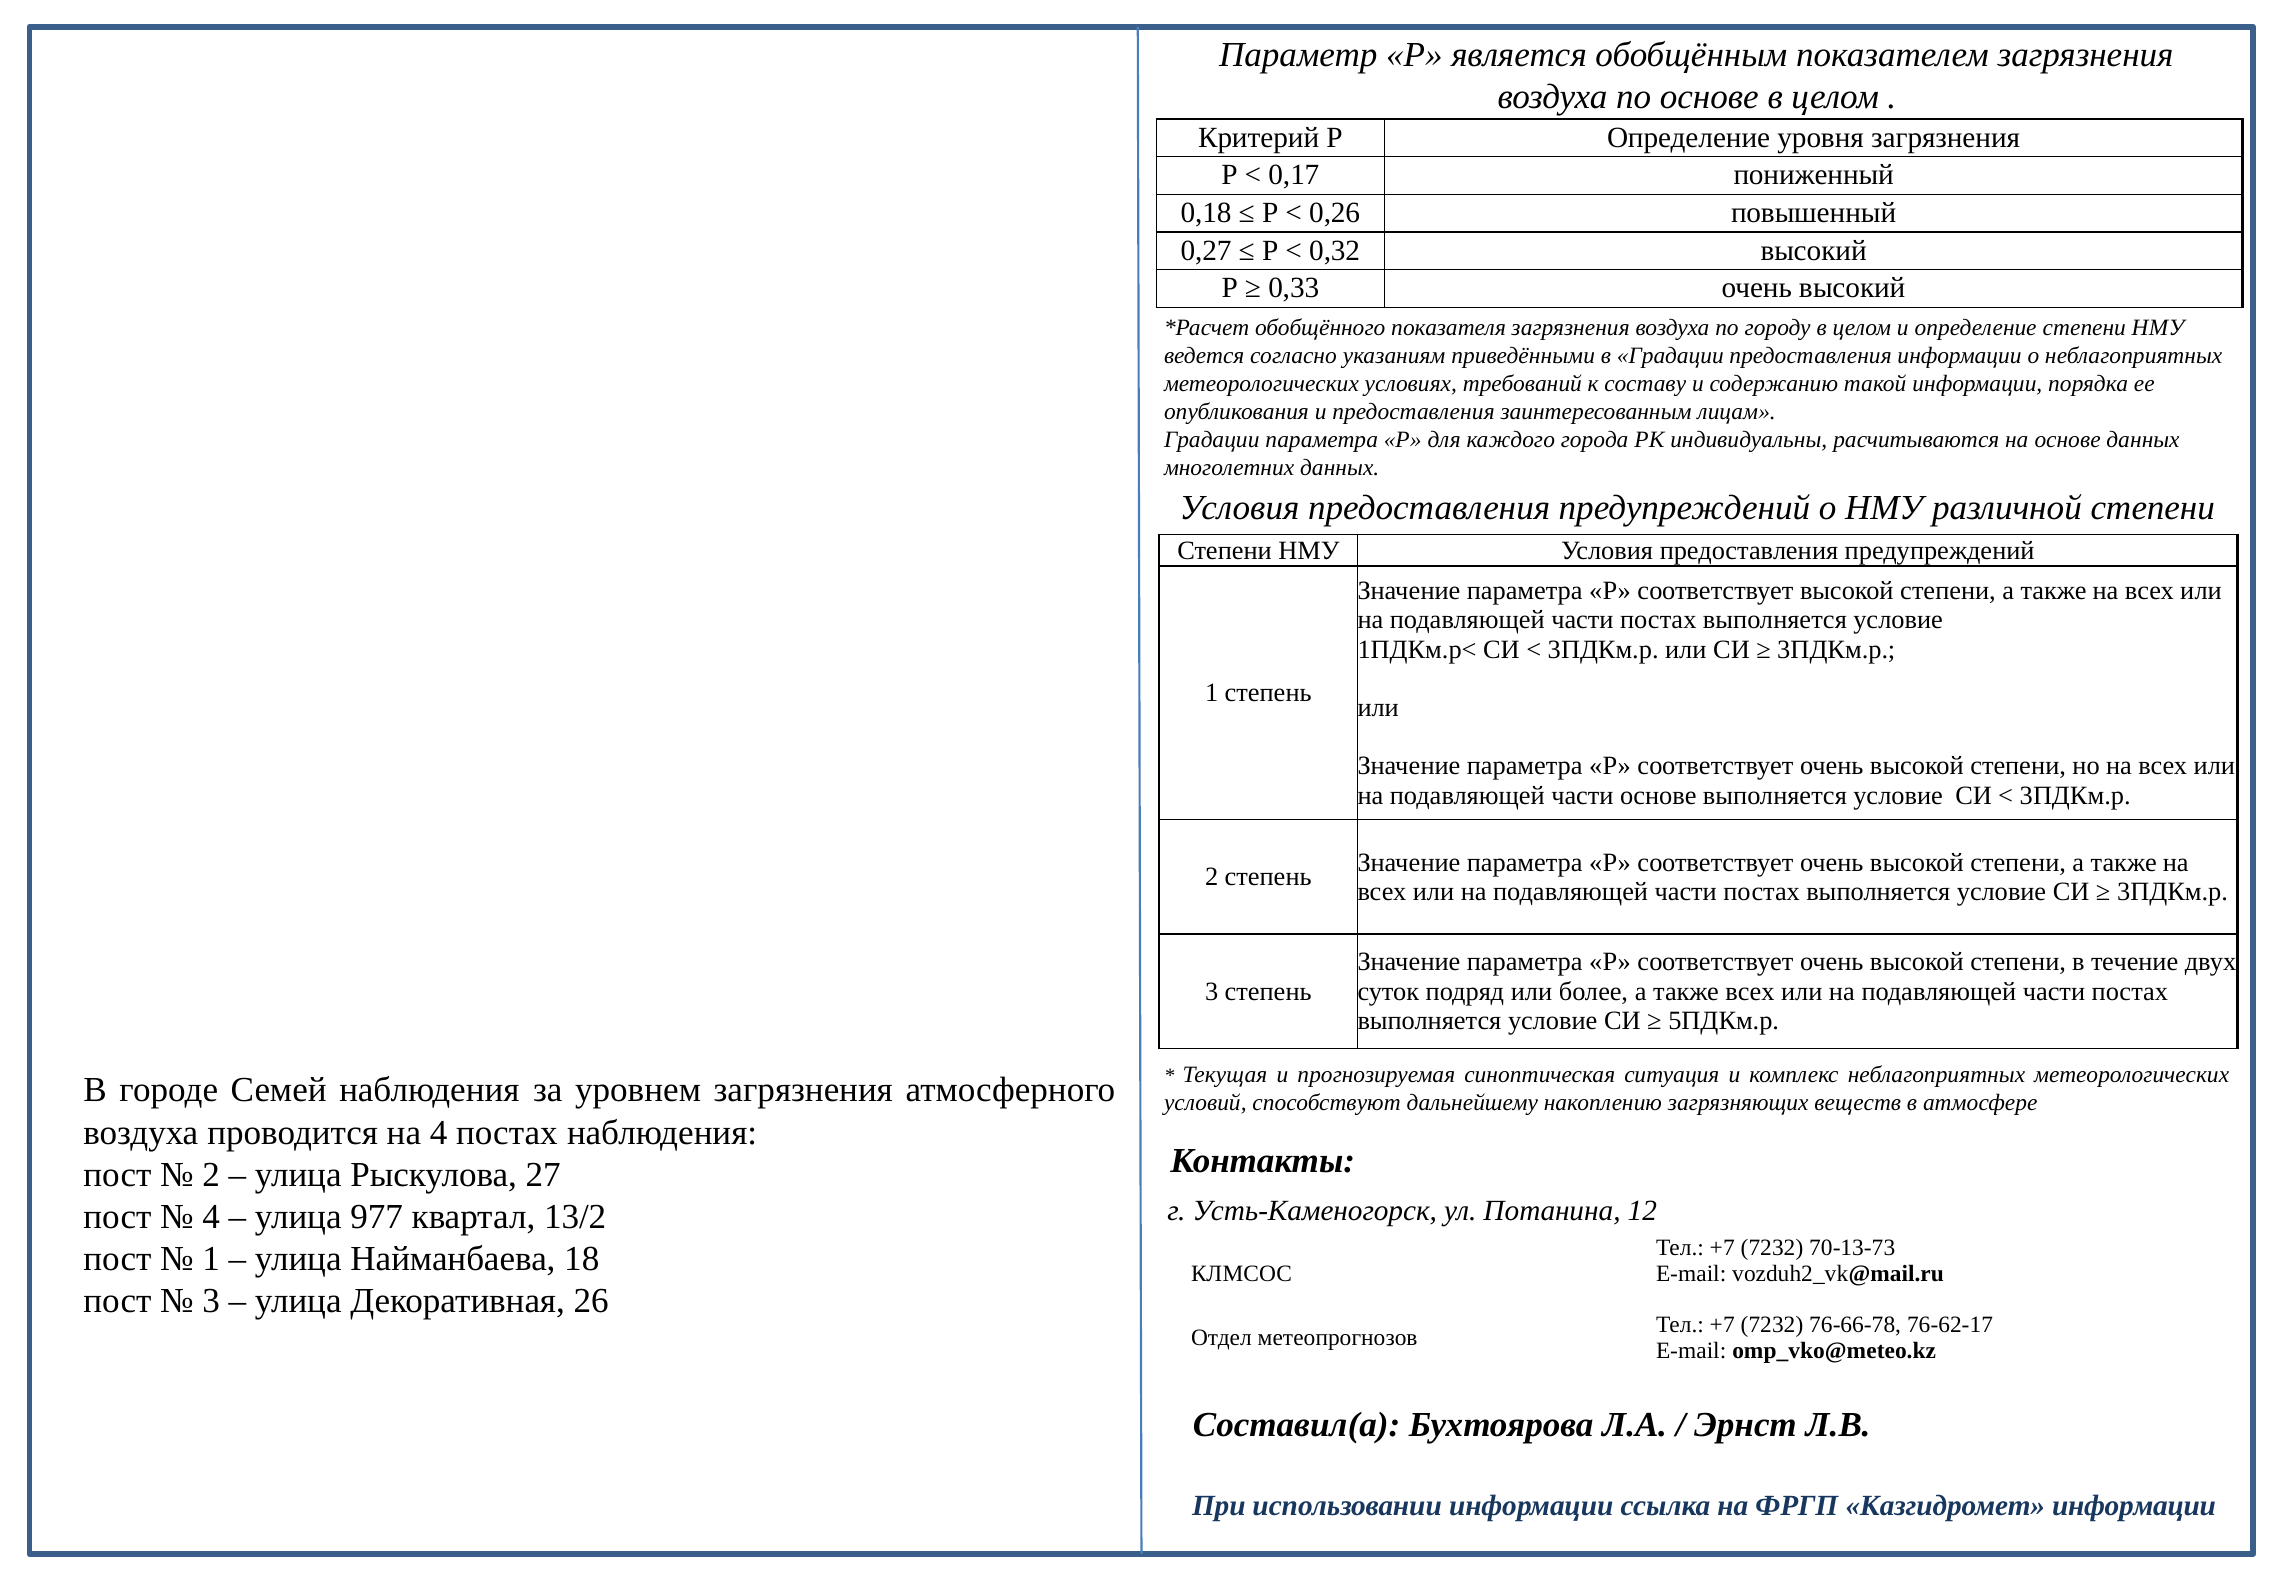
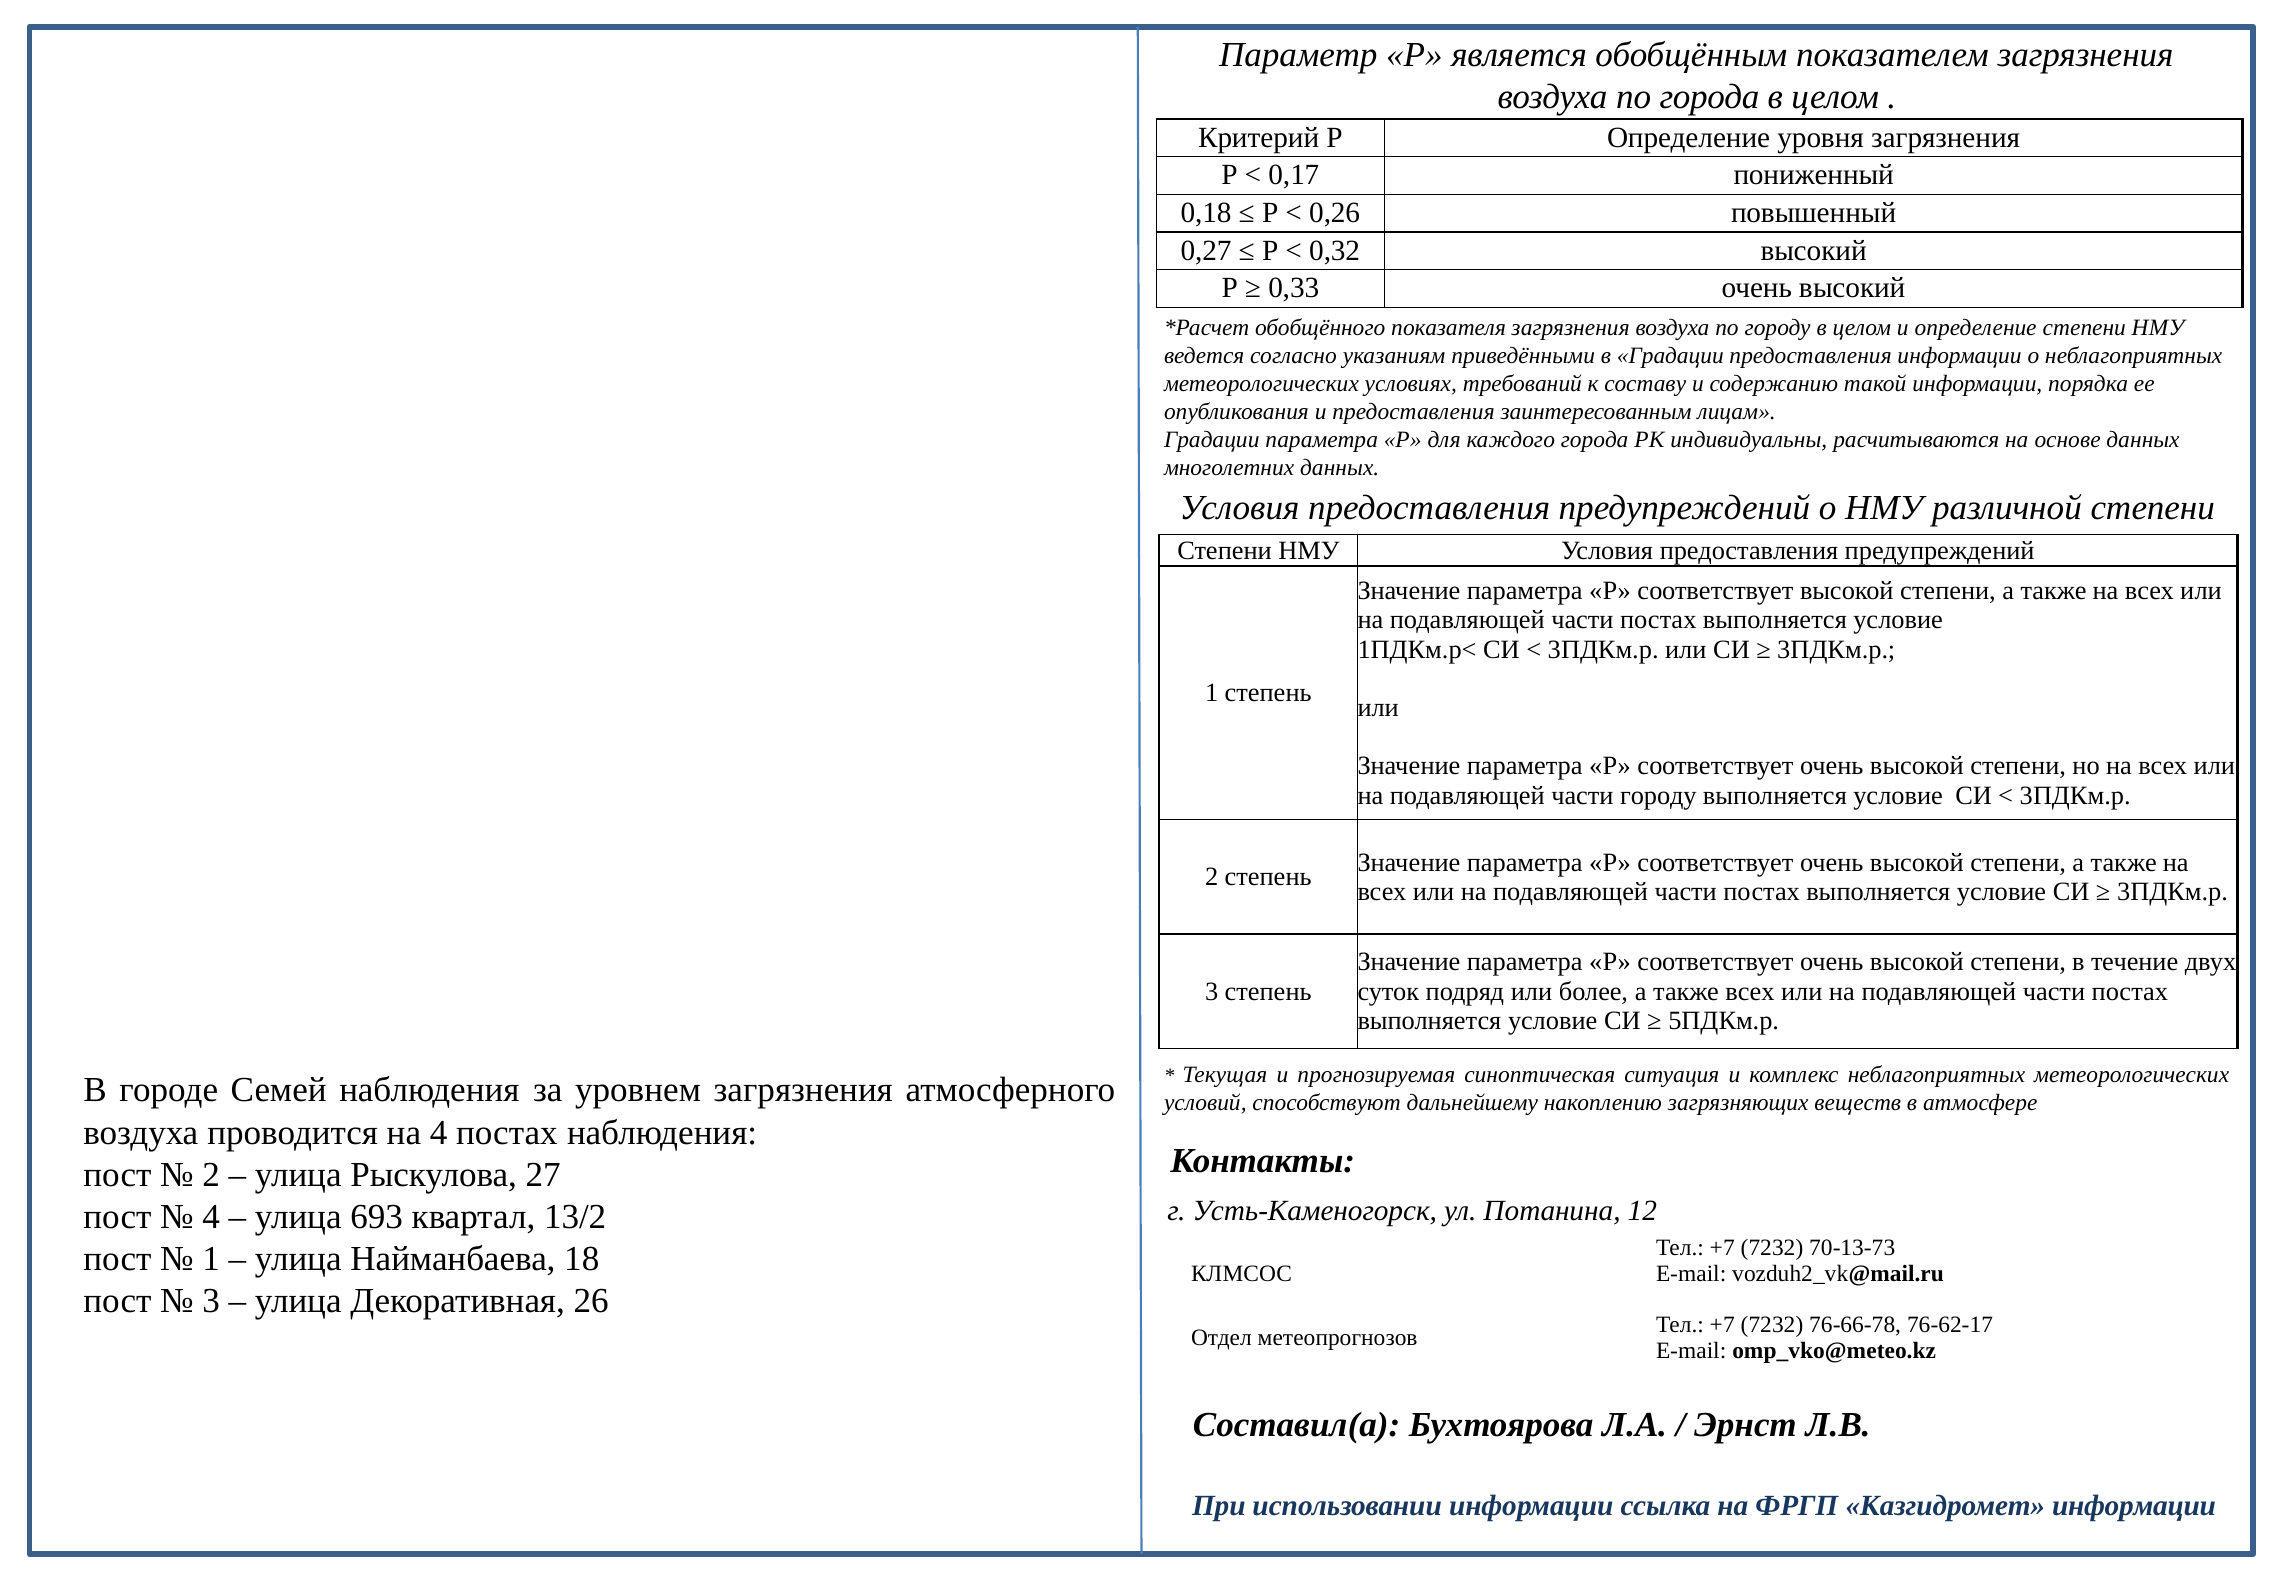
по основе: основе -> города
части основе: основе -> городу
977: 977 -> 693
